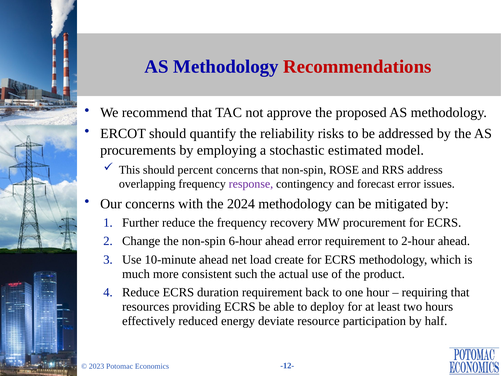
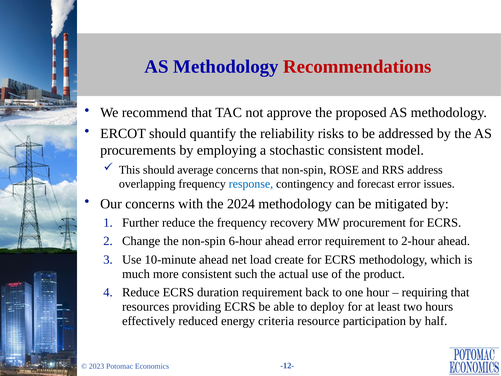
stochastic estimated: estimated -> consistent
percent: percent -> average
response colour: purple -> blue
deviate: deviate -> criteria
